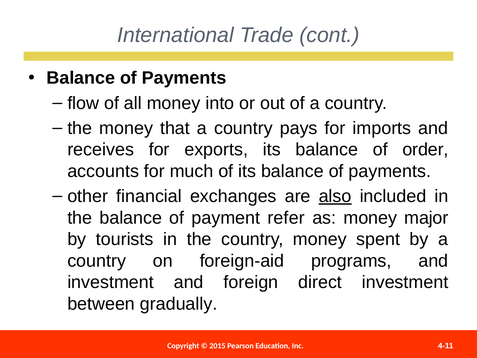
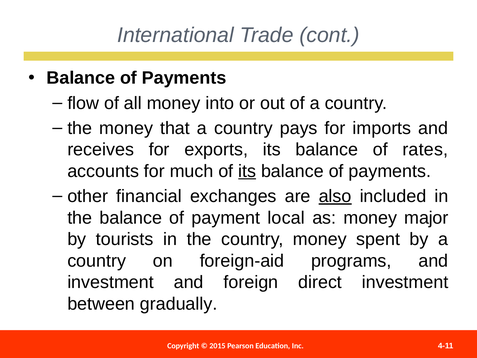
order: order -> rates
its at (247, 171) underline: none -> present
refer: refer -> local
